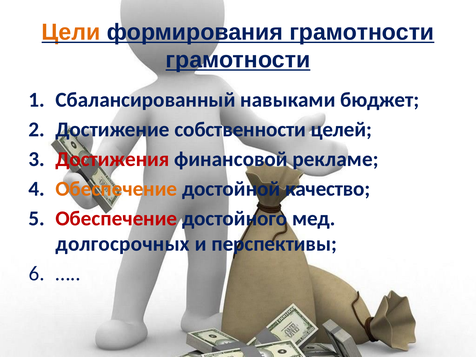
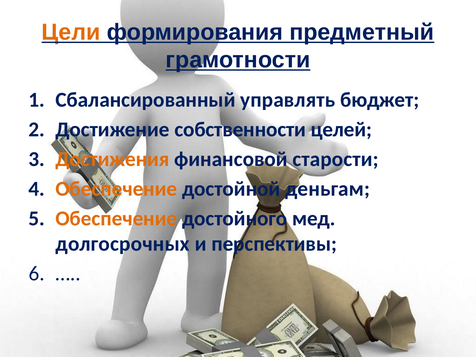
формирования грамотности: грамотности -> предметный
навыками: навыками -> управлять
Достижения colour: red -> orange
рекламе: рекламе -> старости
качество: качество -> деньгам
Обеспечение at (116, 218) colour: red -> orange
